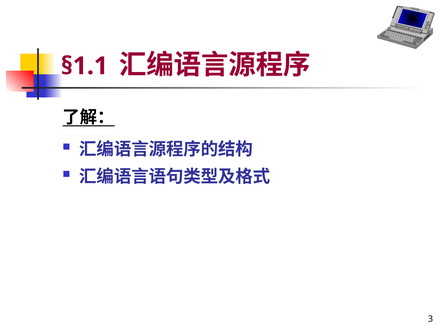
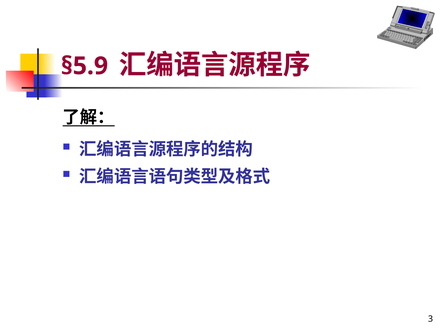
§1.1: §1.1 -> §5.9
